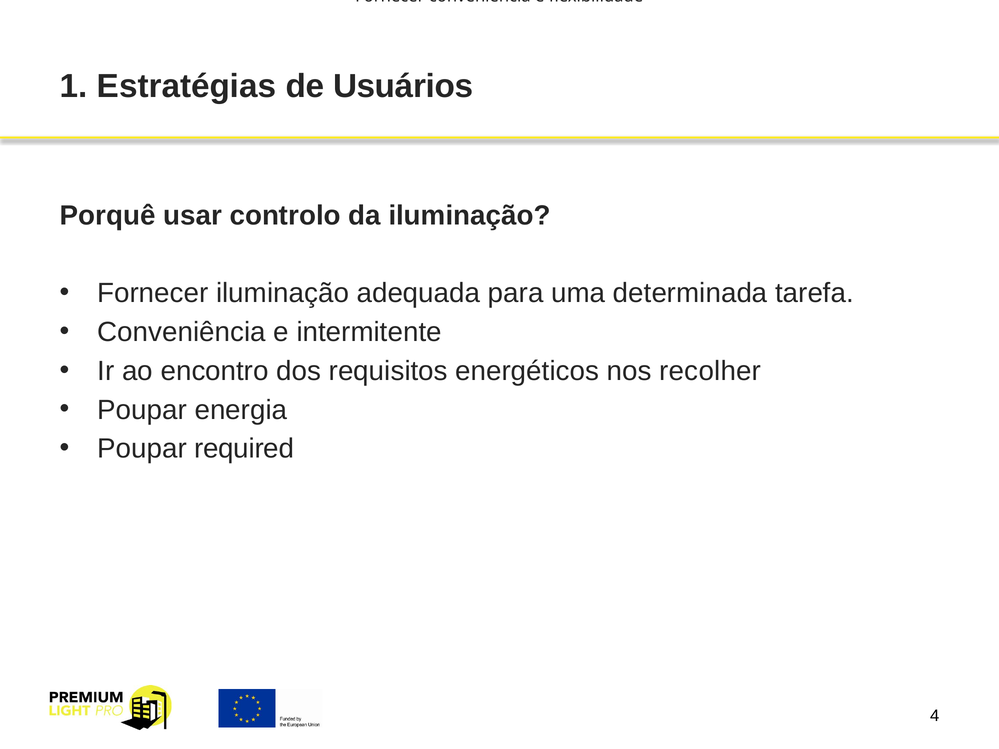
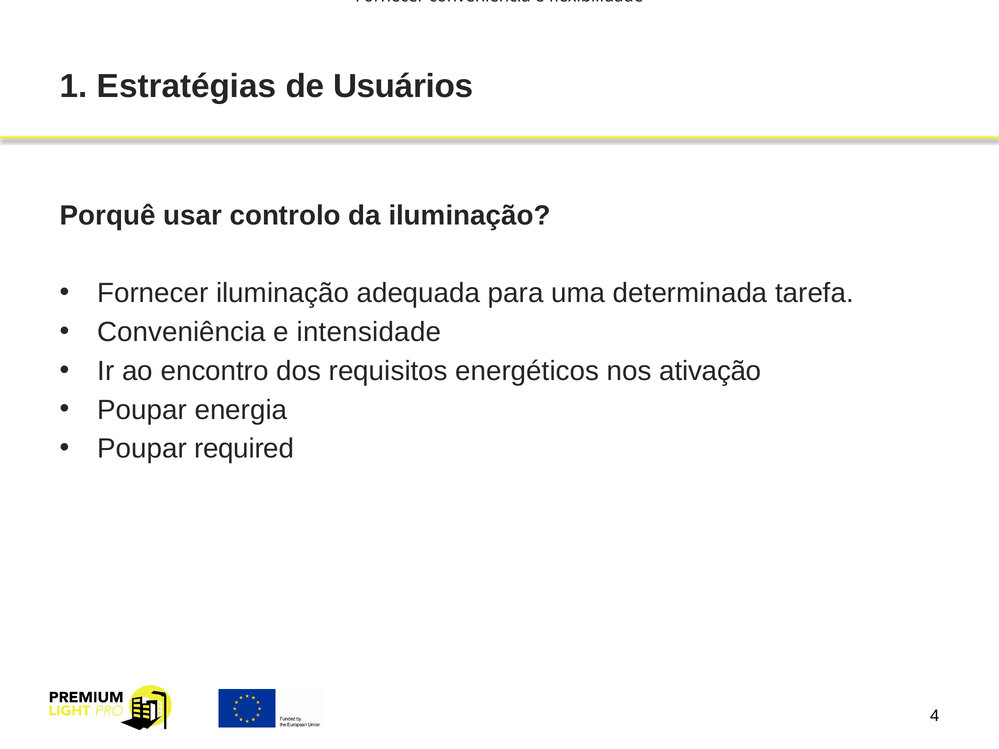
intermitente: intermitente -> intensidade
recolher: recolher -> ativação
